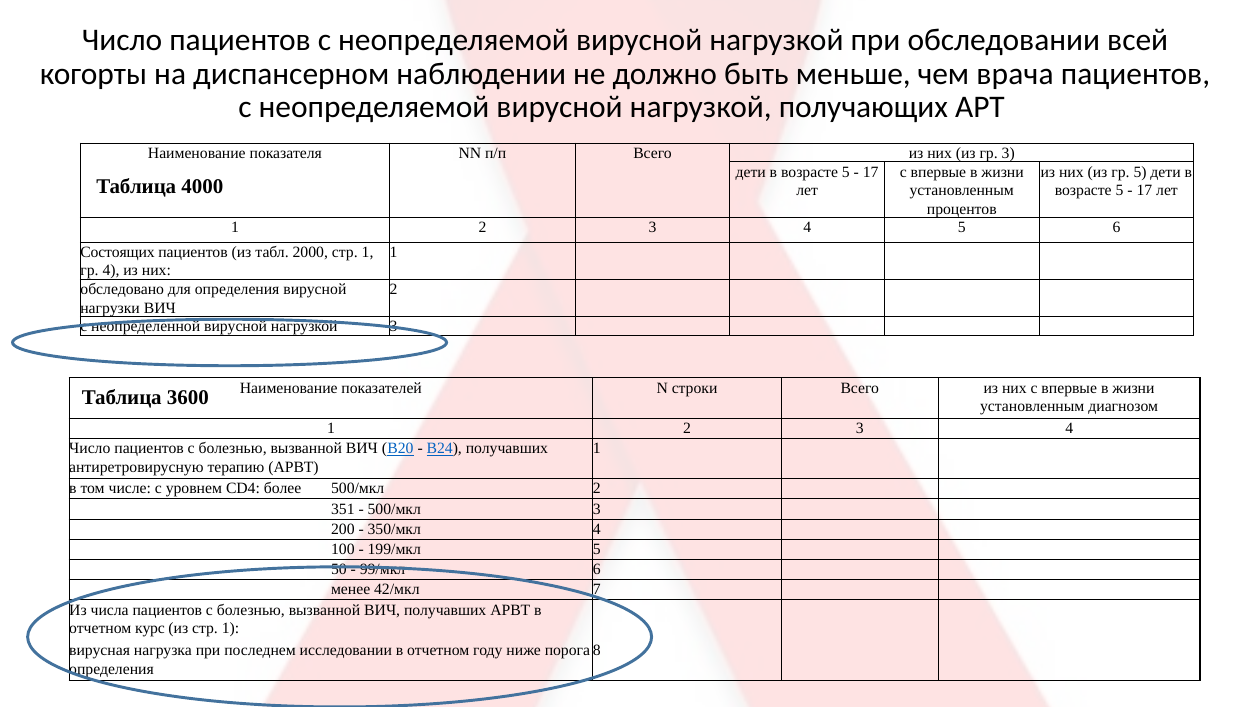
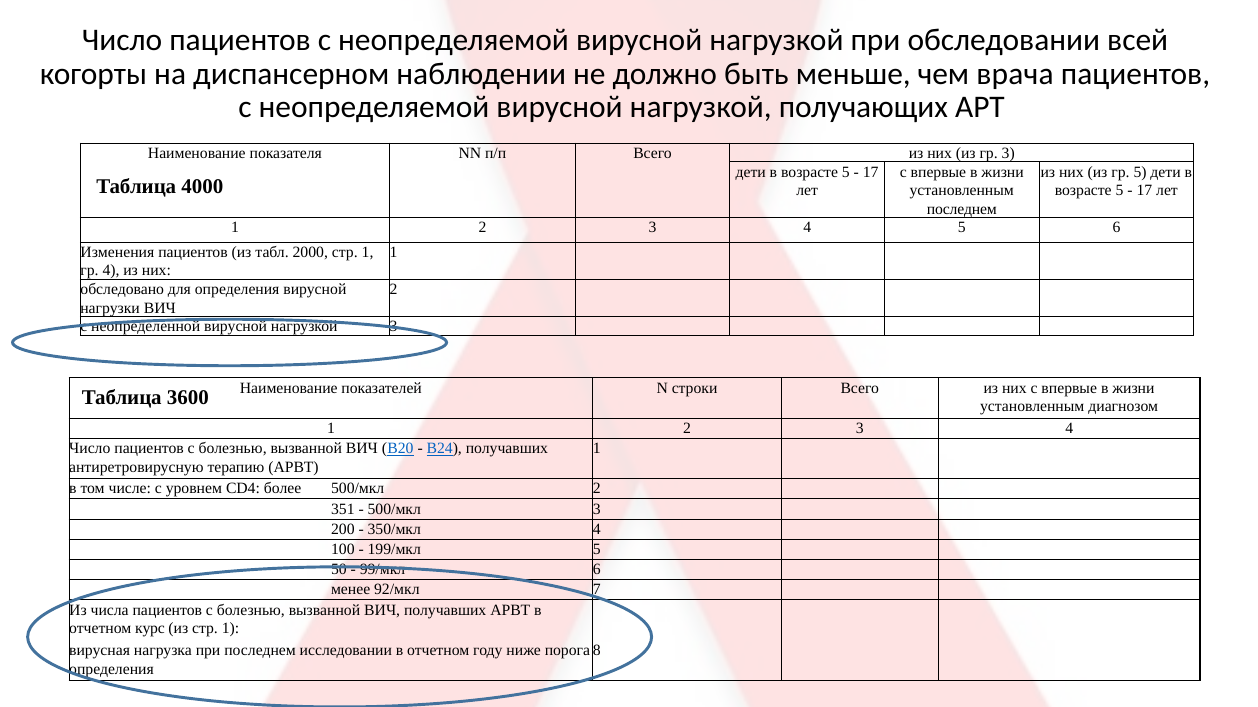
процентов at (962, 209): процентов -> последнем
Состоящих: Состоящих -> Изменения
42/мкл: 42/мкл -> 92/мкл
